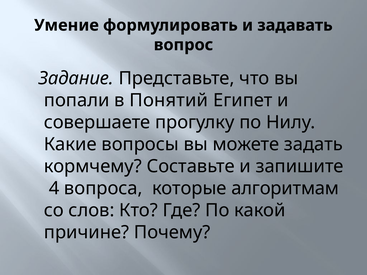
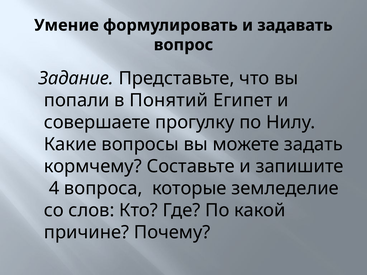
алгоритмам: алгоритмам -> земледелие
